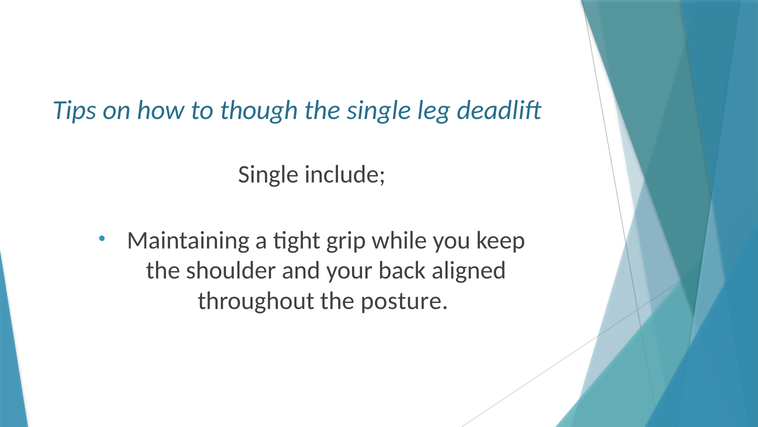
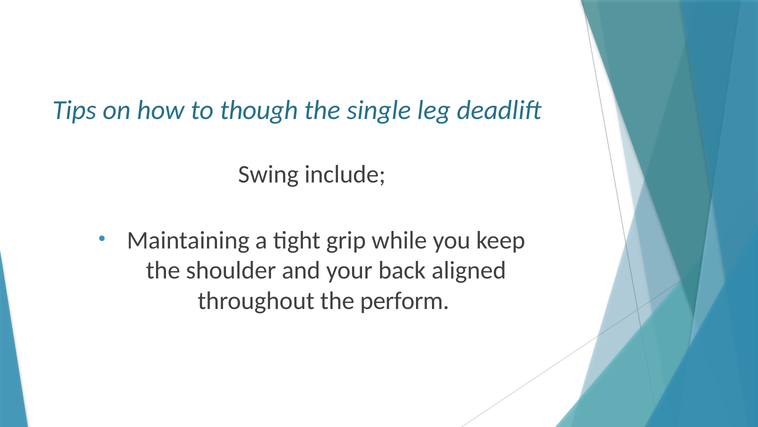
Single at (268, 174): Single -> Swing
posture: posture -> perform
